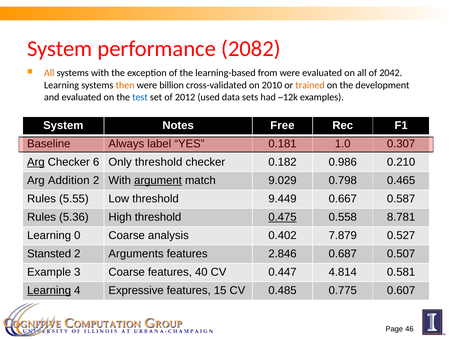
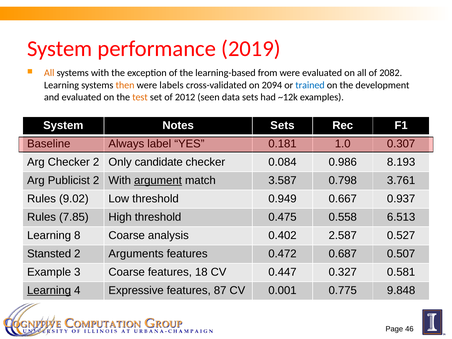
2082: 2082 -> 2019
2042: 2042 -> 2082
billion: billion -> labels
2010: 2010 -> 2094
trained colour: orange -> blue
test colour: blue -> orange
used: used -> seen
Notes Free: Free -> Sets
Arg at (36, 162) underline: present -> none
Checker 6: 6 -> 2
Only threshold: threshold -> candidate
0.182: 0.182 -> 0.084
0.210: 0.210 -> 8.193
Addition: Addition -> Publicist
9.029: 9.029 -> 3.587
0.465: 0.465 -> 3.761
5.55: 5.55 -> 9.02
9.449: 9.449 -> 0.949
0.587: 0.587 -> 0.937
5.36: 5.36 -> 7.85
0.475 underline: present -> none
8.781: 8.781 -> 6.513
0: 0 -> 8
7.879: 7.879 -> 2.587
2.846: 2.846 -> 0.472
40: 40 -> 18
4.814: 4.814 -> 0.327
15: 15 -> 87
0.485: 0.485 -> 0.001
0.607: 0.607 -> 9.848
